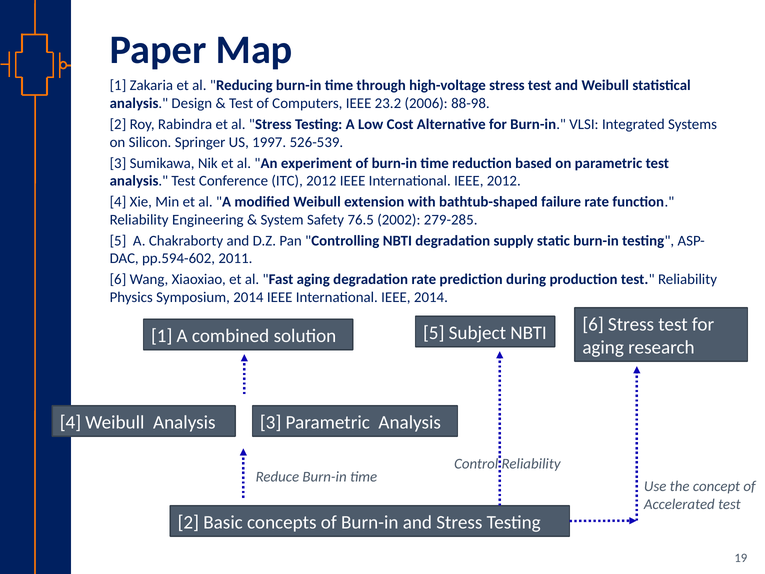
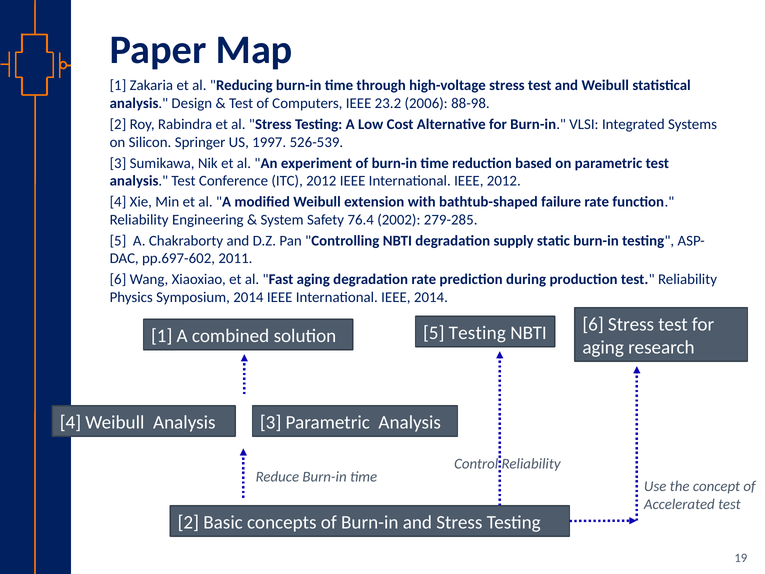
76.5: 76.5 -> 76.4
pp.594-602: pp.594-602 -> pp.697-602
5 Subject: Subject -> Testing
